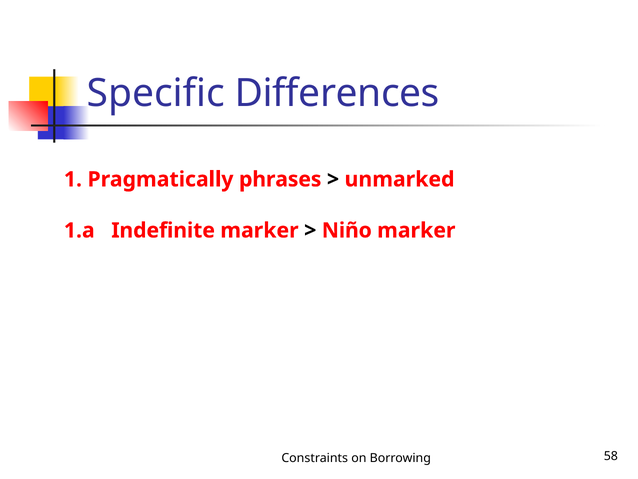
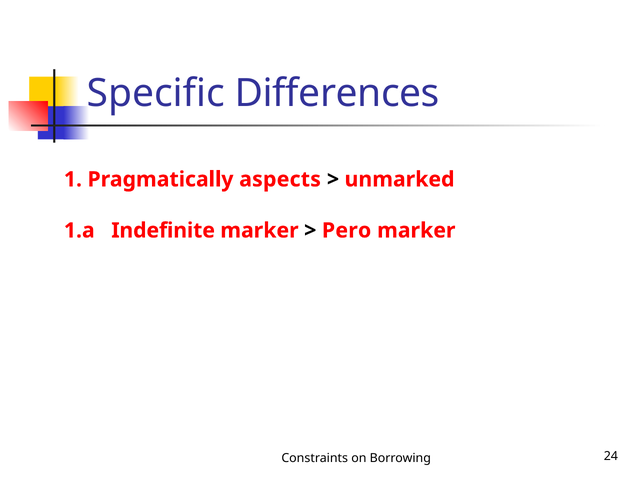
phrases: phrases -> aspects
Niño: Niño -> Pero
58: 58 -> 24
